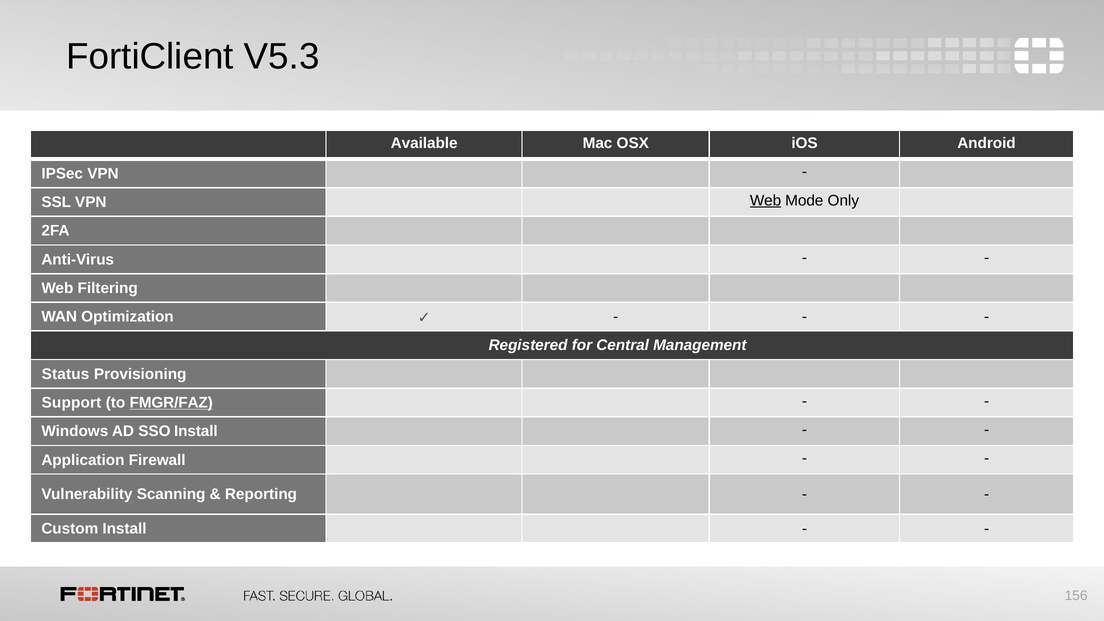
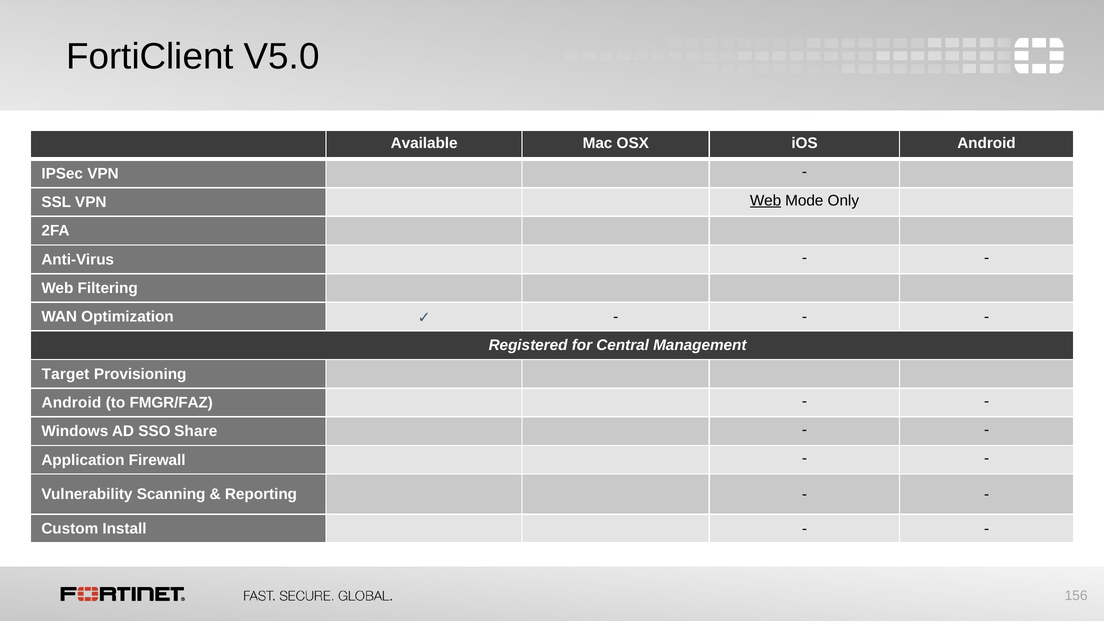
V5.3: V5.3 -> V5.0
Status: Status -> Target
Support at (71, 403): Support -> Android
FMGR/FAZ underline: present -> none
SSO Install: Install -> Share
